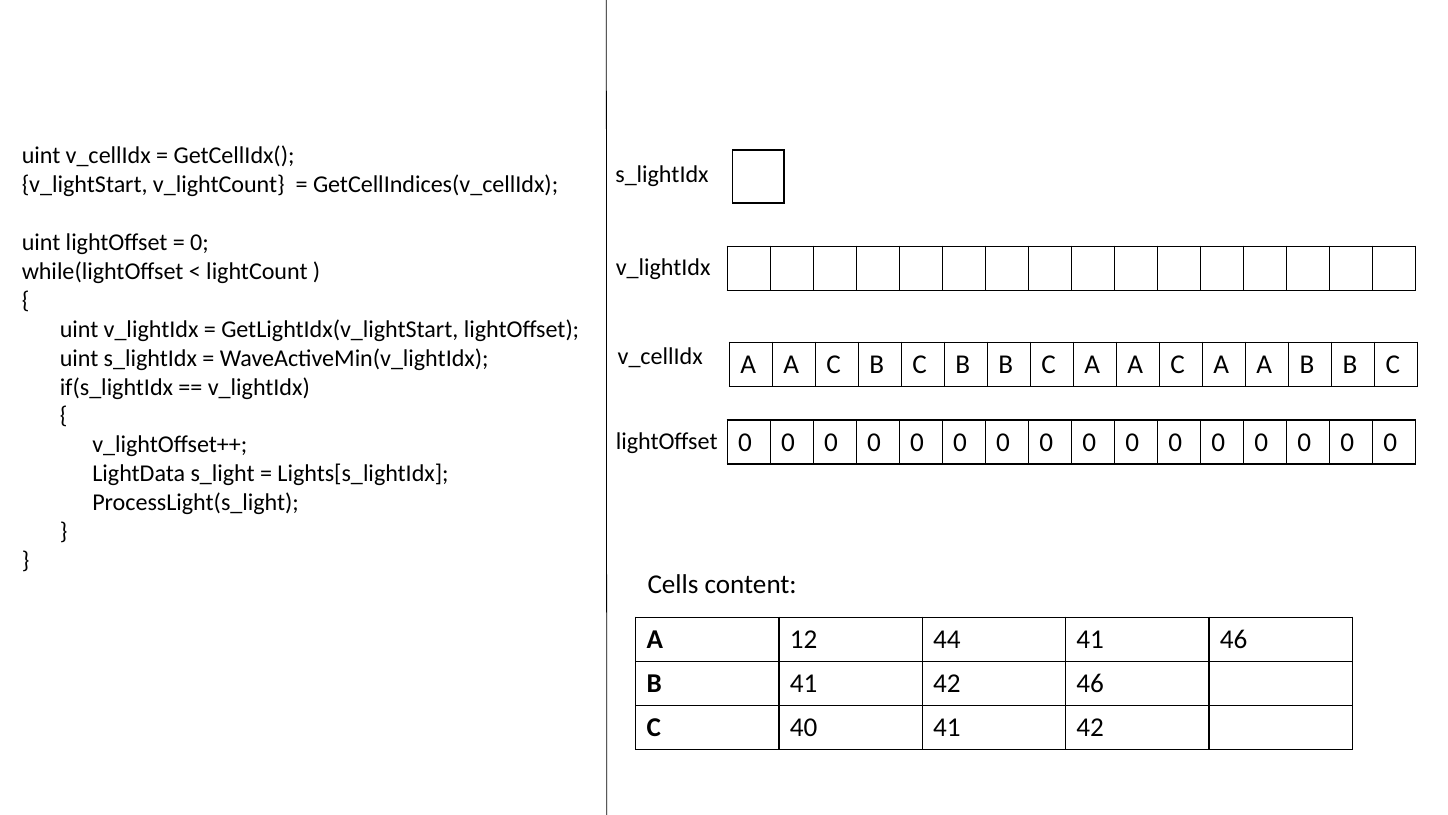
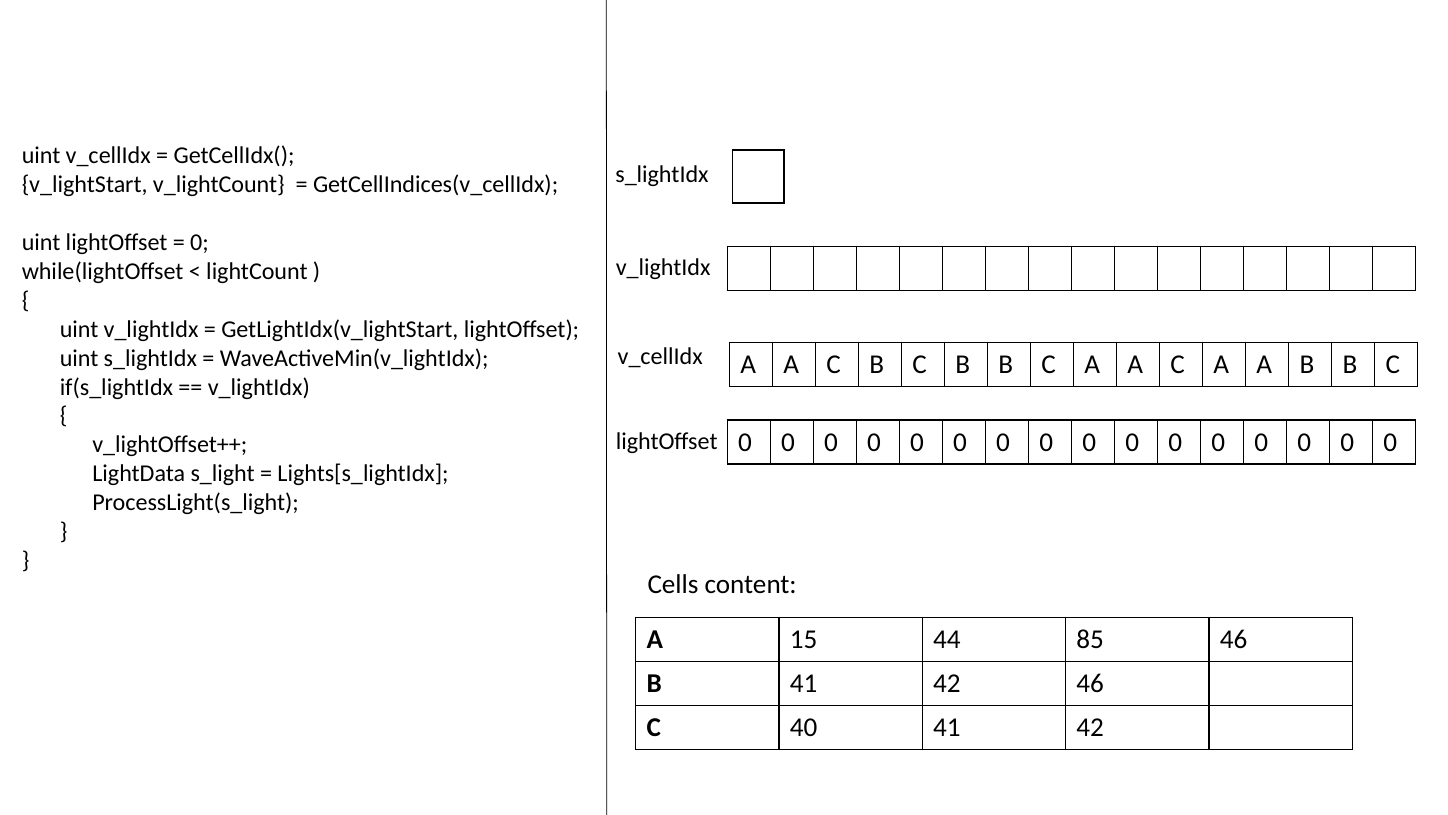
12: 12 -> 15
44 41: 41 -> 85
